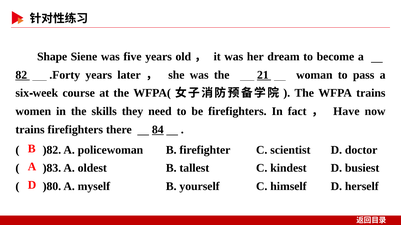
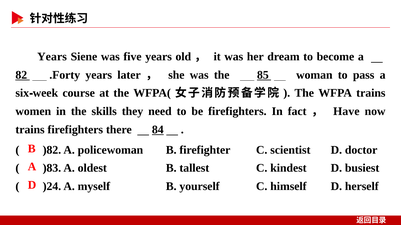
Shape at (52, 57): Shape -> Years
21: 21 -> 85
)80: )80 -> )24
